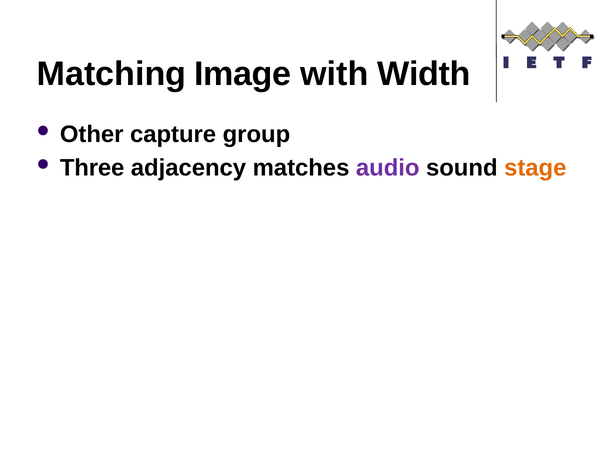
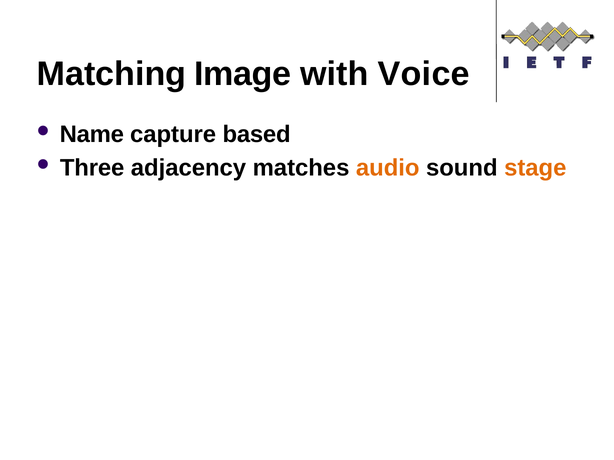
Width: Width -> Voice
Other: Other -> Name
group: group -> based
audio colour: purple -> orange
